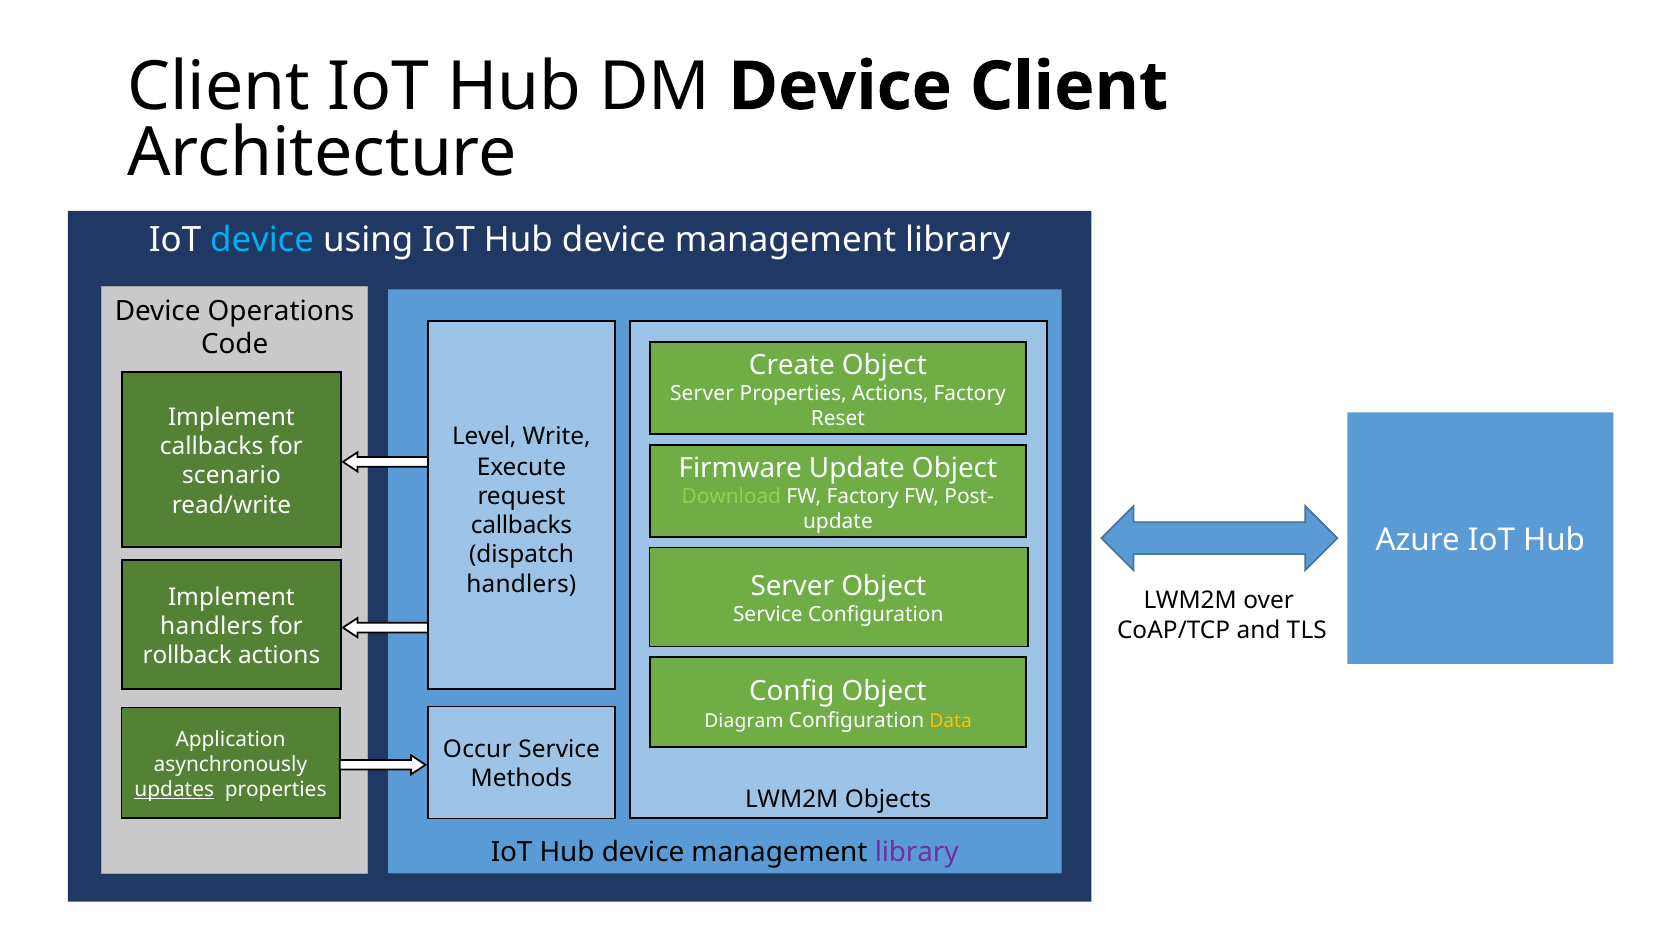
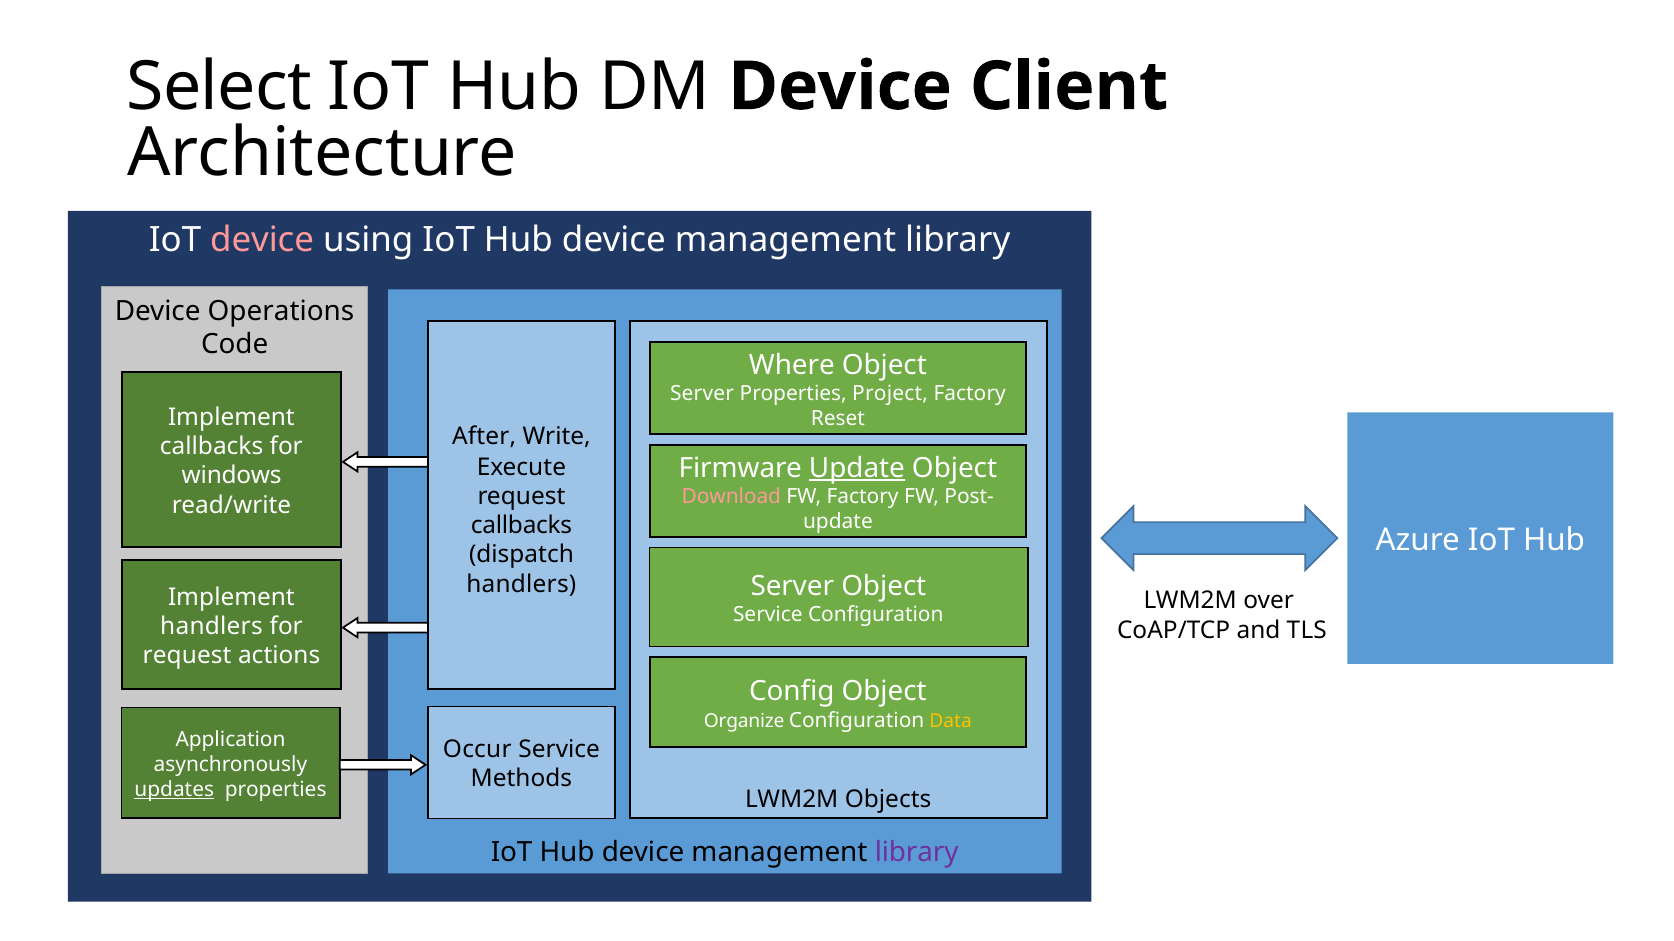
Client at (219, 87): Client -> Select
device at (262, 241) colour: light blue -> pink
Create: Create -> Where
Properties Actions: Actions -> Project
Level: Level -> After
Update at (857, 468) underline: none -> present
scenario: scenario -> windows
Download colour: light green -> pink
rollback at (187, 656): rollback -> request
Diagram: Diagram -> Organize
